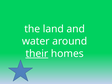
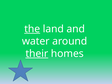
the underline: none -> present
